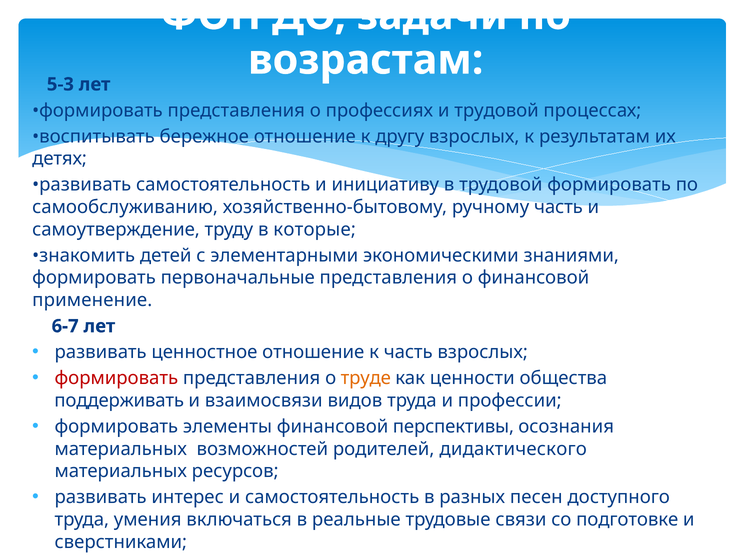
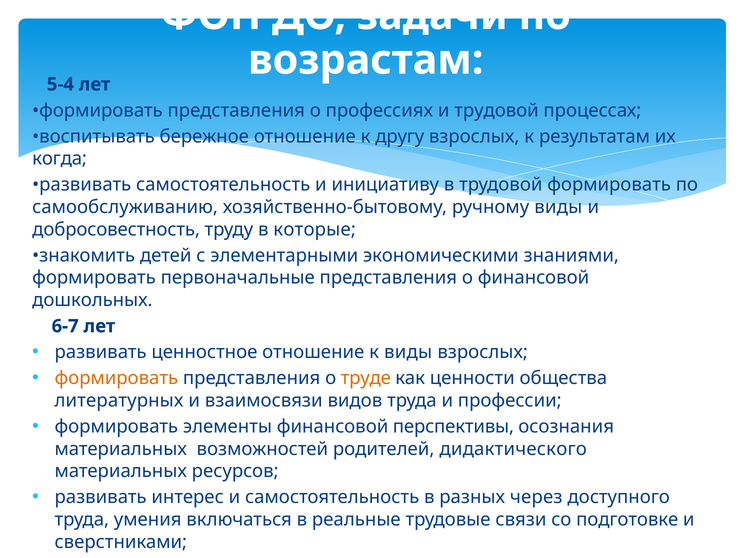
5-3: 5-3 -> 5-4
детях: детях -> когда
ручному часть: часть -> виды
самоутверждение at (116, 229): самоутверждение -> добросовестность
применение: применение -> дошкольных
к часть: часть -> виды
формировать at (116, 378) colour: red -> orange
поддерживать at (119, 401): поддерживать -> литературных
песен: песен -> через
